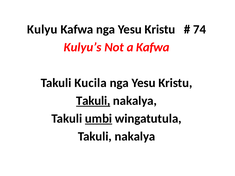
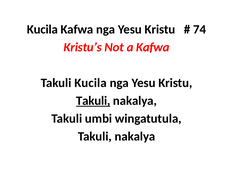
Kulyu at (42, 29): Kulyu -> Kucila
Kulyu’s: Kulyu’s -> Kristu’s
umbi underline: present -> none
